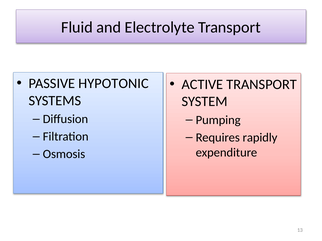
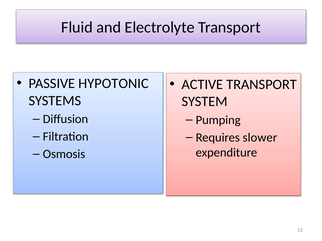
rapidly: rapidly -> slower
